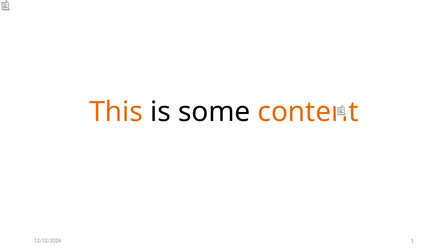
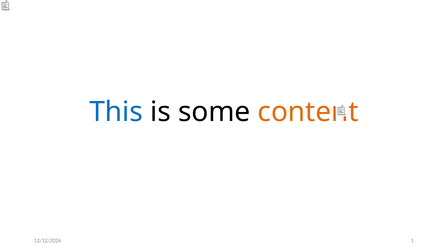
This colour: orange -> blue
